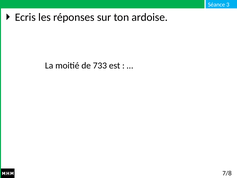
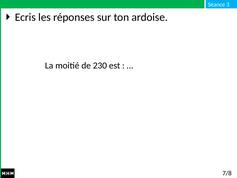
733: 733 -> 230
